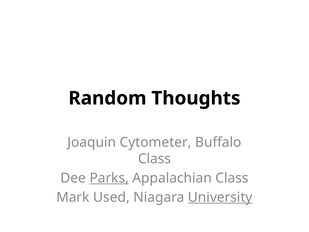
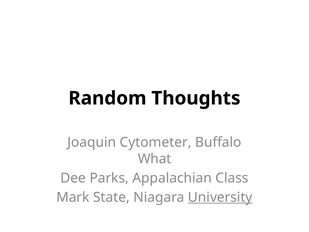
Class at (155, 159): Class -> What
Parks underline: present -> none
Used: Used -> State
